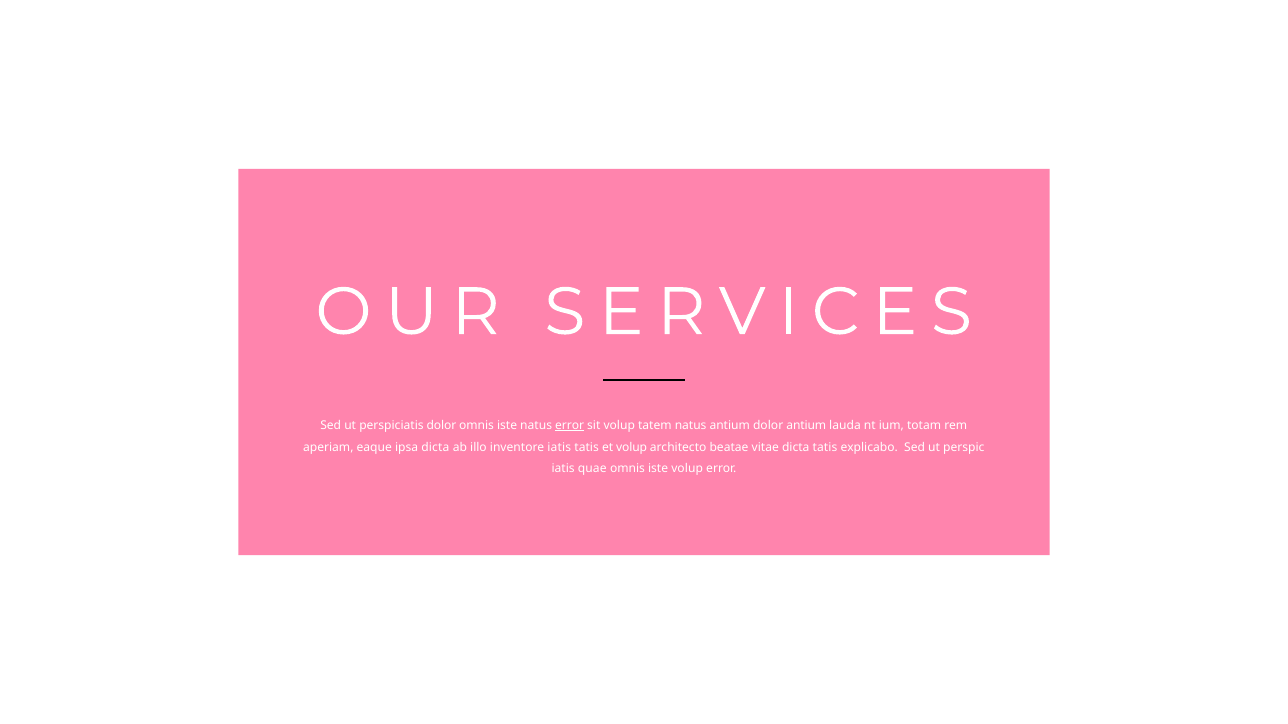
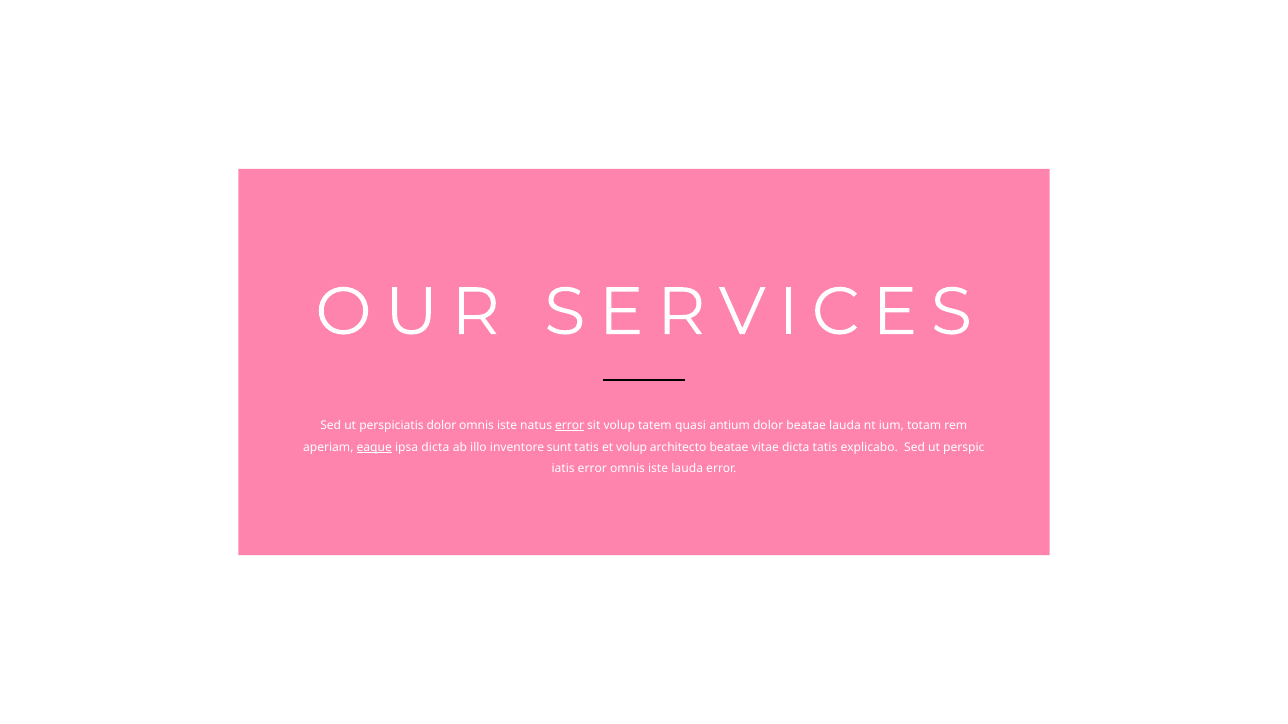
tatem natus: natus -> quasi
dolor antium: antium -> beatae
eaque underline: none -> present
inventore iatis: iatis -> sunt
iatis quae: quae -> error
iste volup: volup -> lauda
